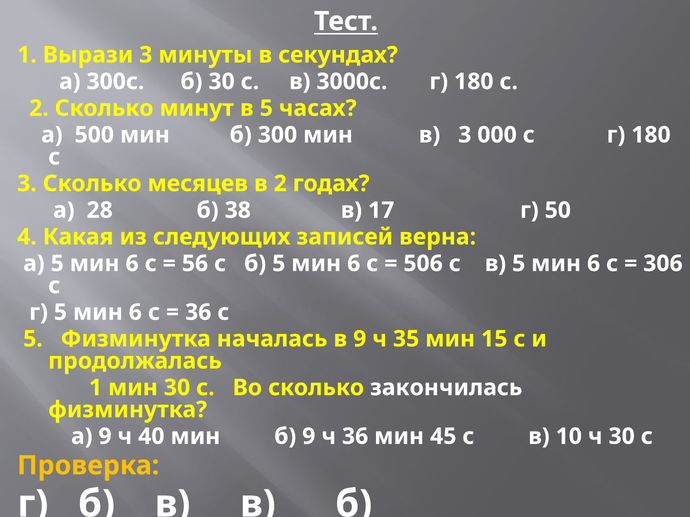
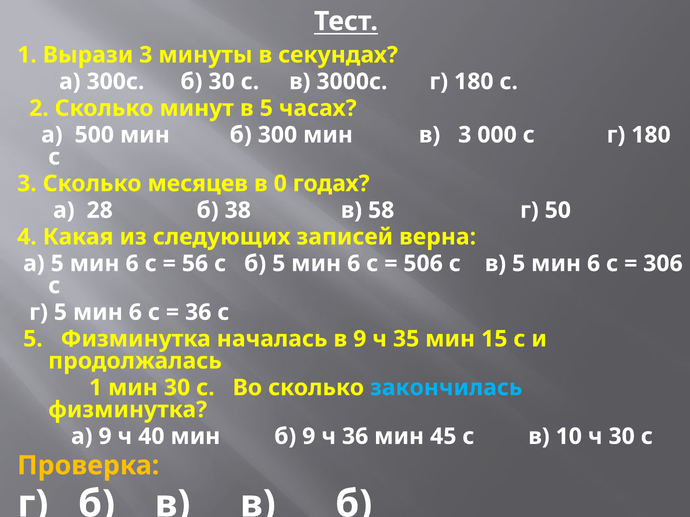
в 2: 2 -> 0
17: 17 -> 58
закончилась colour: white -> light blue
